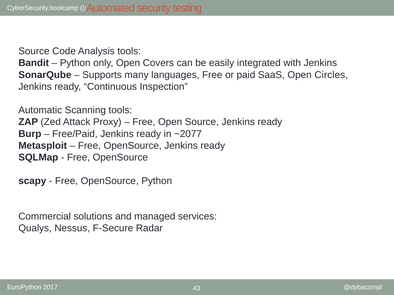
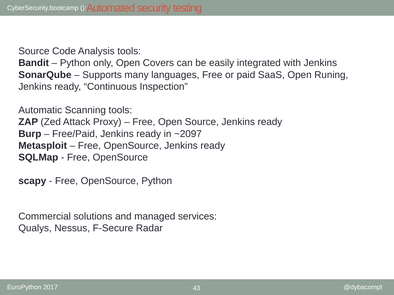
Circles: Circles -> Runing
~2077: ~2077 -> ~2097
